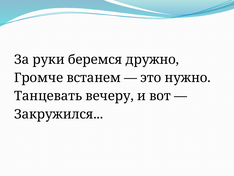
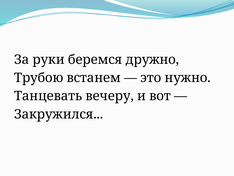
Громче: Громче -> Трубою
